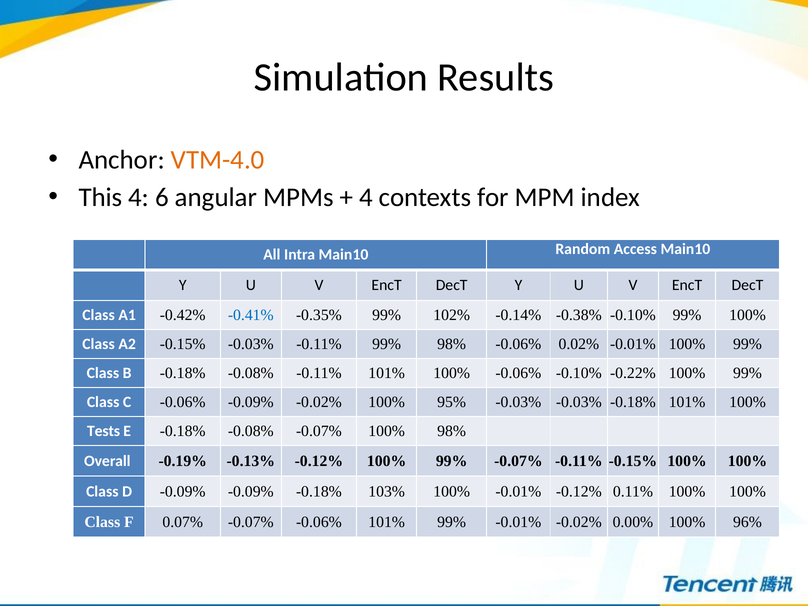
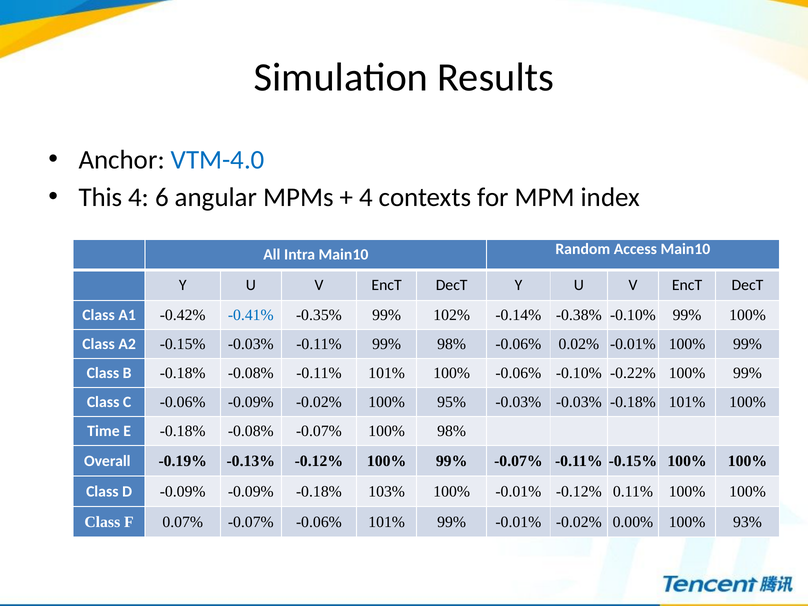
VTM-4.0 colour: orange -> blue
Tests: Tests -> Time
96%: 96% -> 93%
